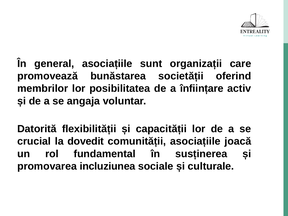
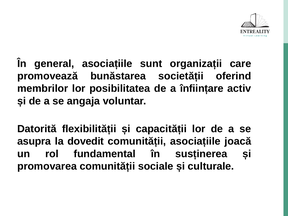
crucial: crucial -> asupra
promovarea incluziunea: incluziunea -> comunității
